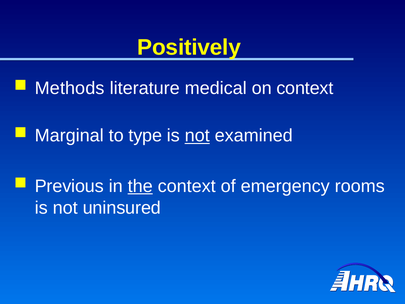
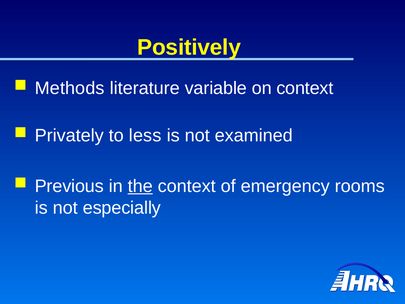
medical: medical -> variable
Marginal: Marginal -> Privately
type: type -> less
not at (197, 136) underline: present -> none
uninsured: uninsured -> especially
